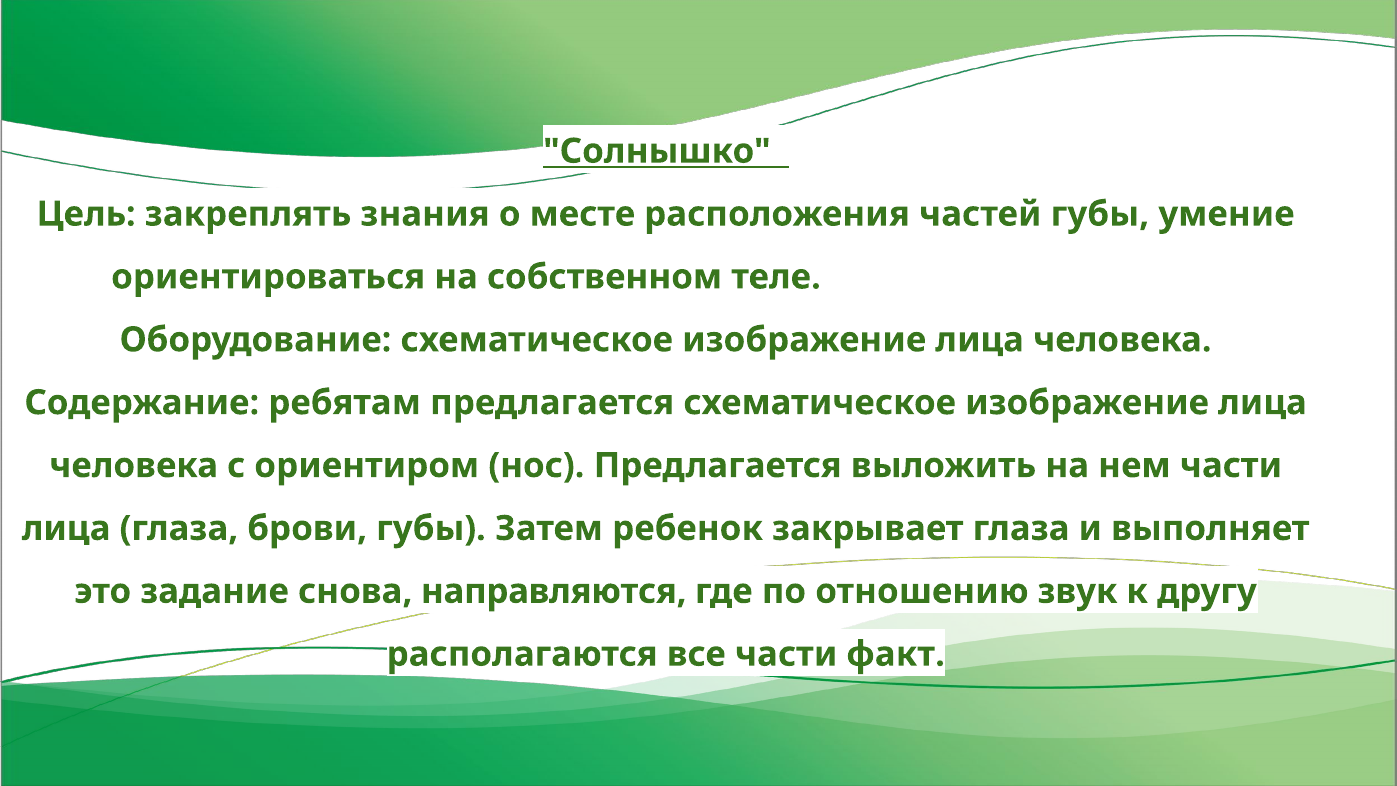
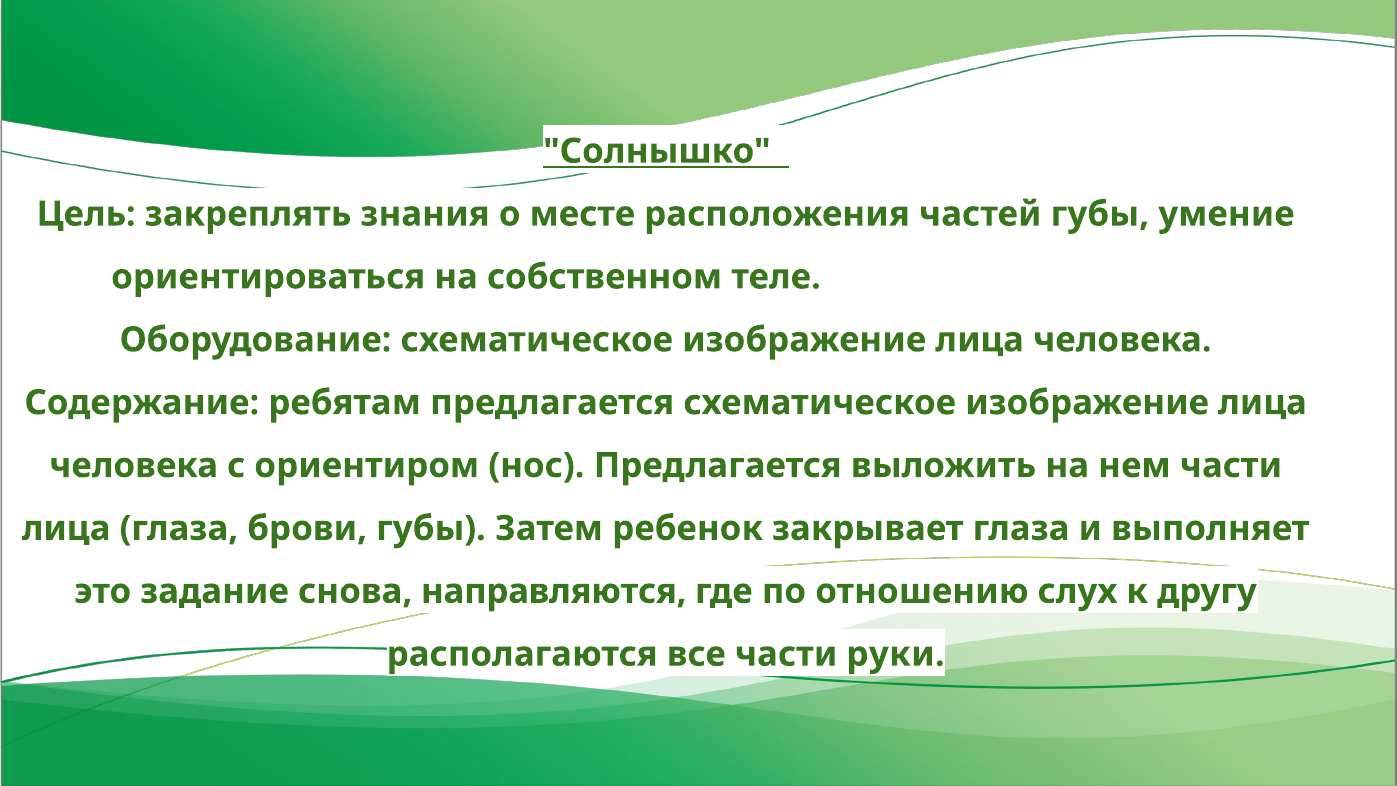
звук: звук -> слух
факт: факт -> руки
